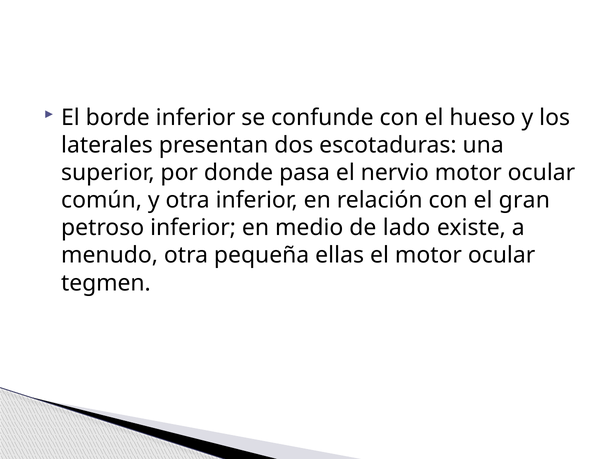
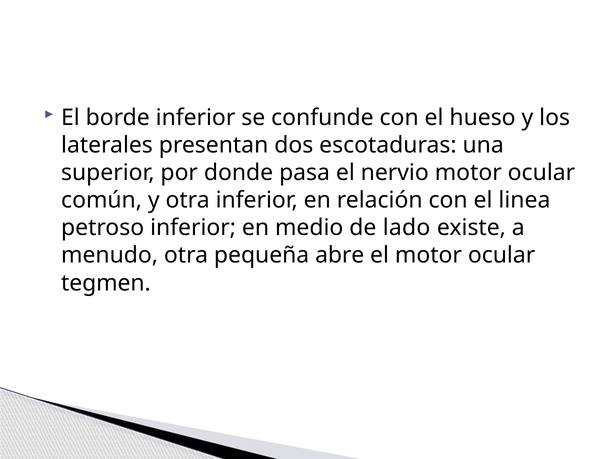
gran: gran -> linea
ellas: ellas -> abre
